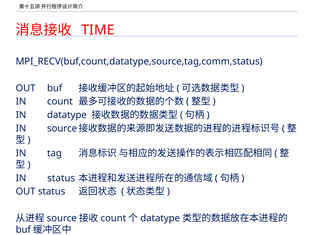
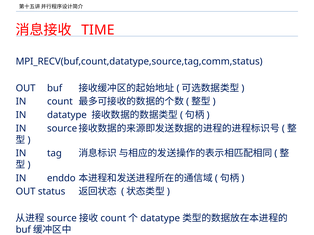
IN status: status -> enddo
